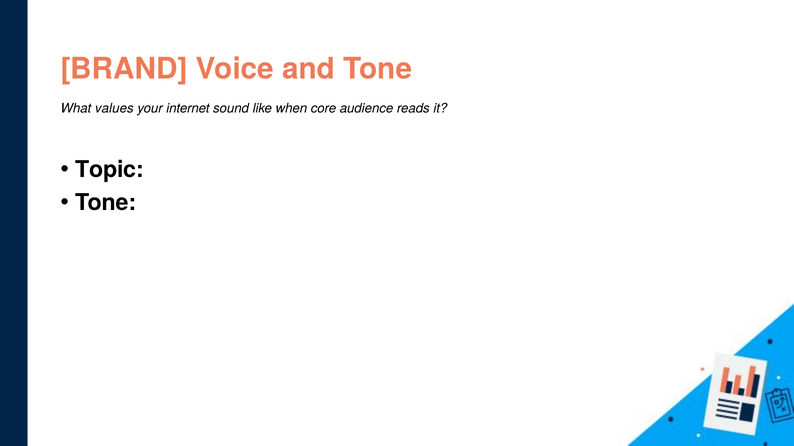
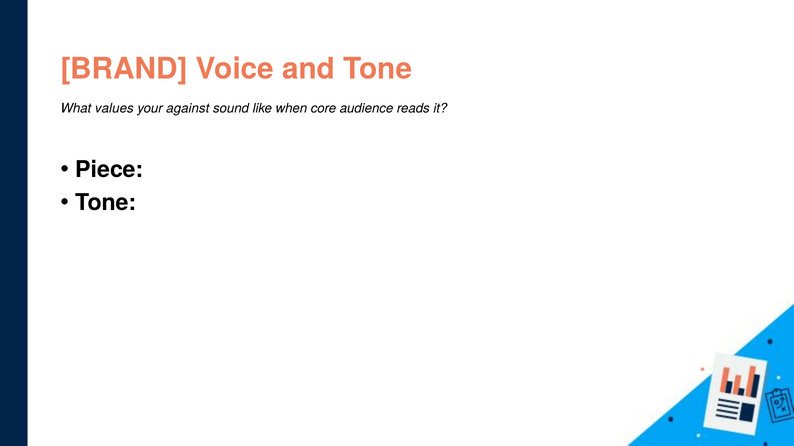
internet: internet -> against
Topic: Topic -> Piece
